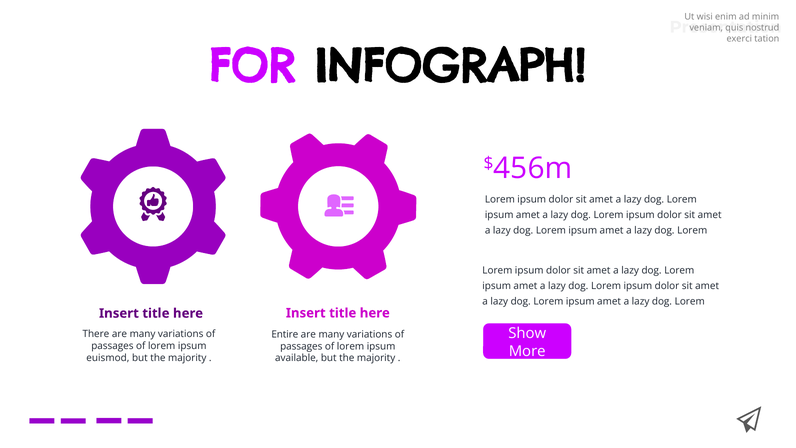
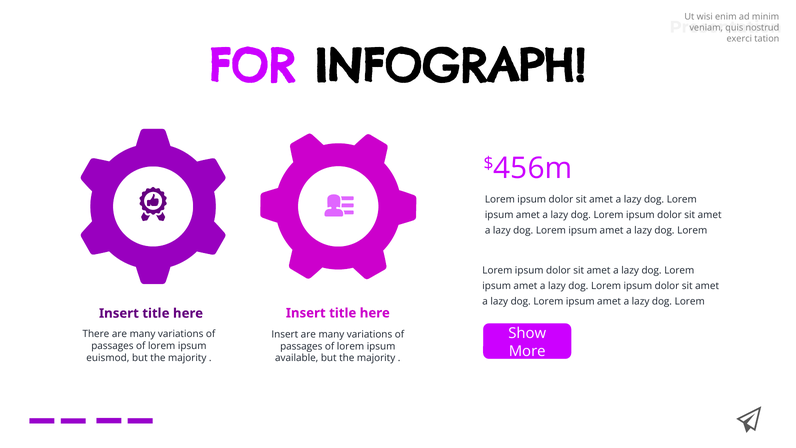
Entire at (285, 334): Entire -> Insert
